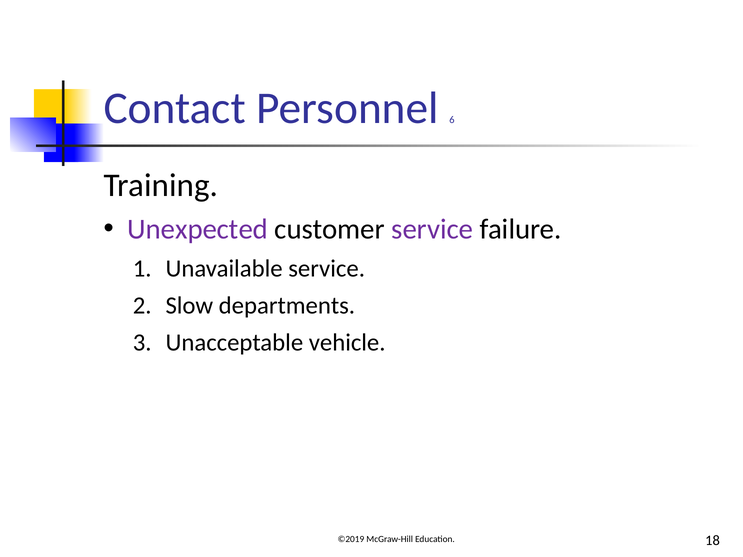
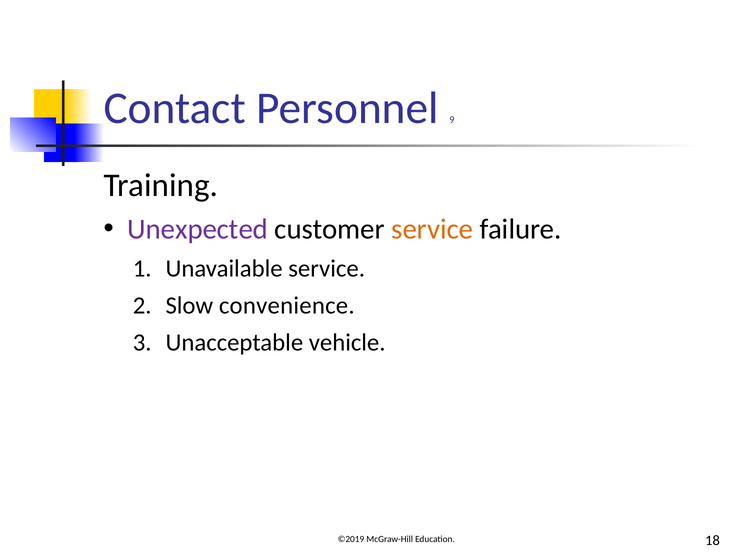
6: 6 -> 9
service at (432, 229) colour: purple -> orange
departments: departments -> convenience
